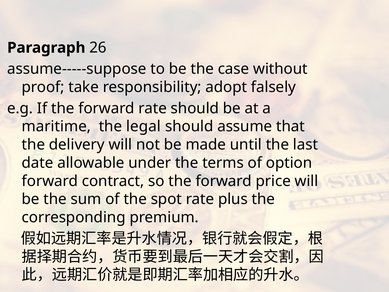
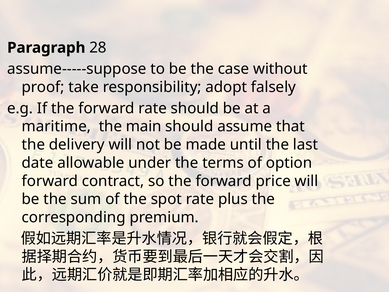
26: 26 -> 28
legal: legal -> main
